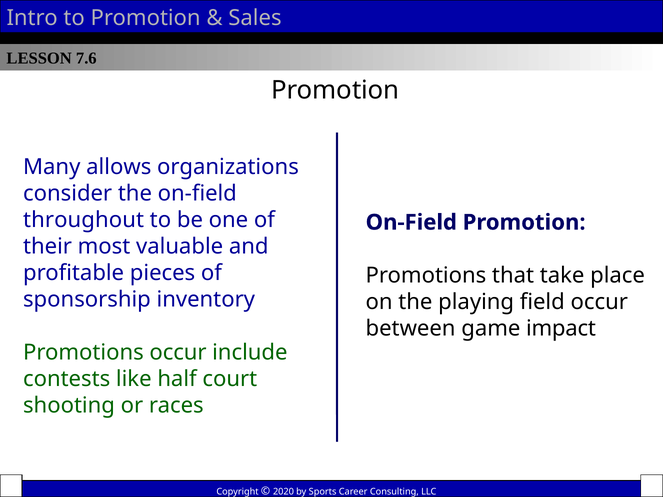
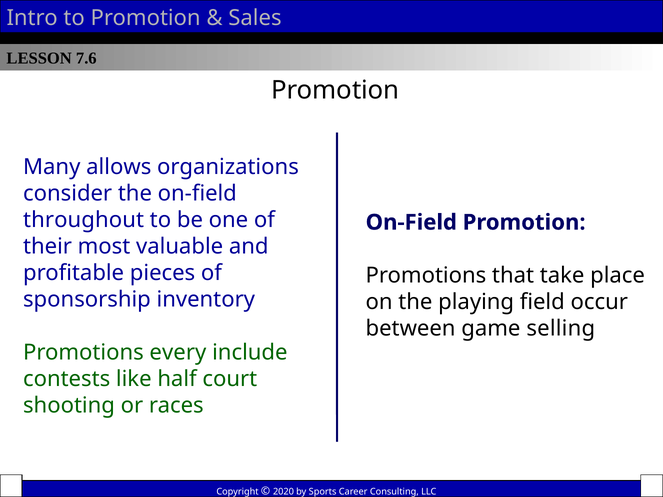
impact: impact -> selling
Promotions occur: occur -> every
